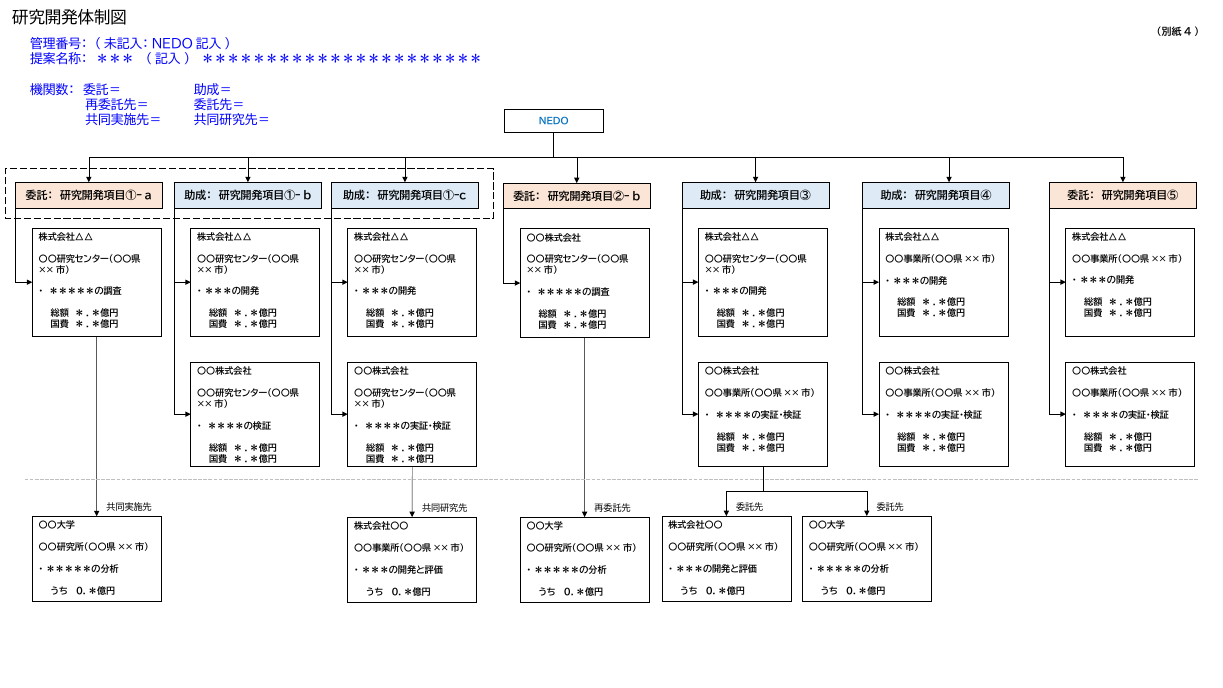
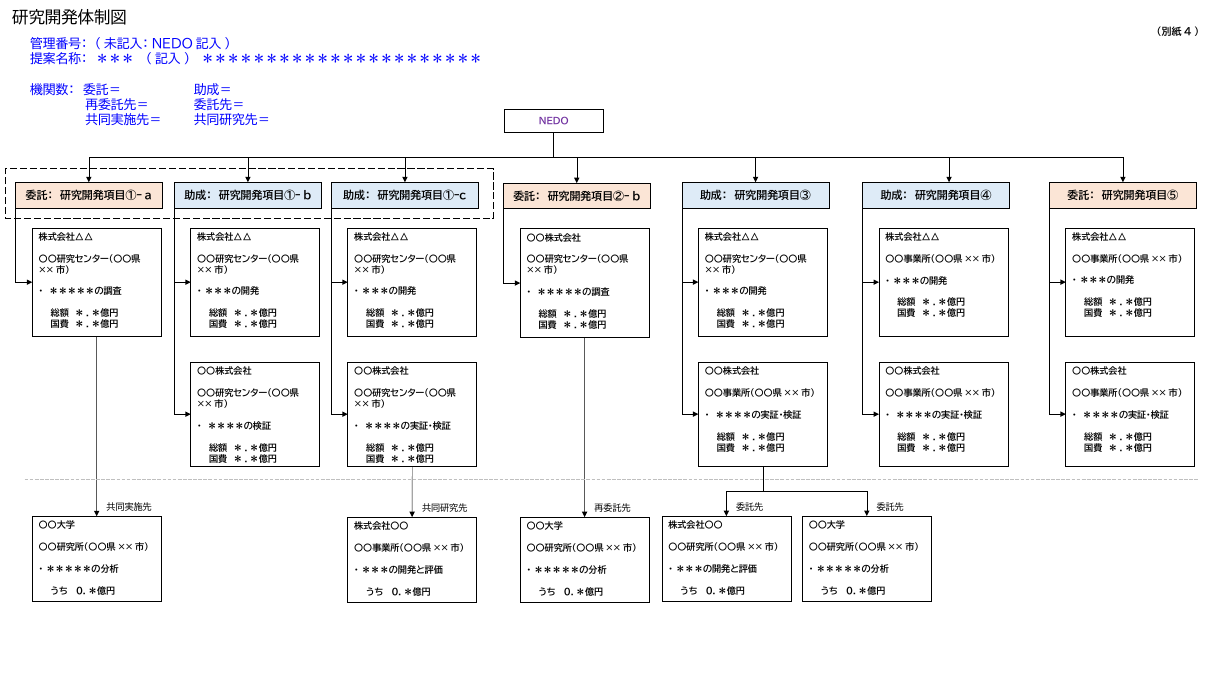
NEDO colour: blue -> purple
